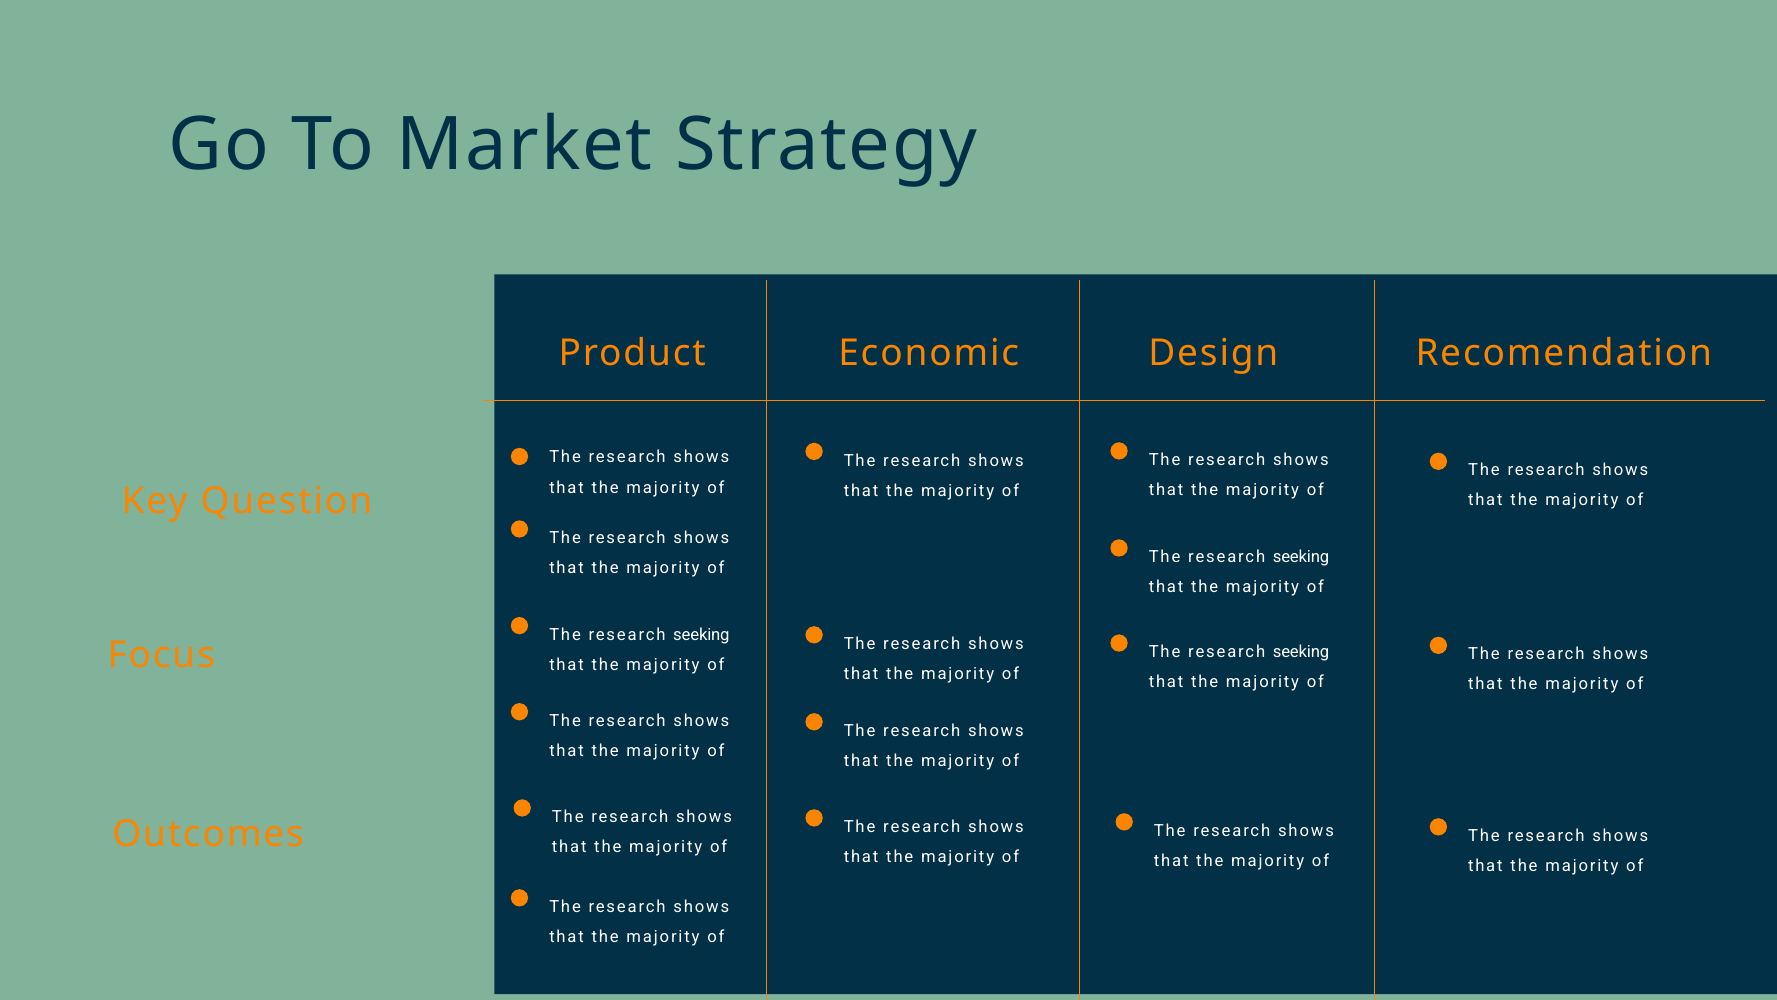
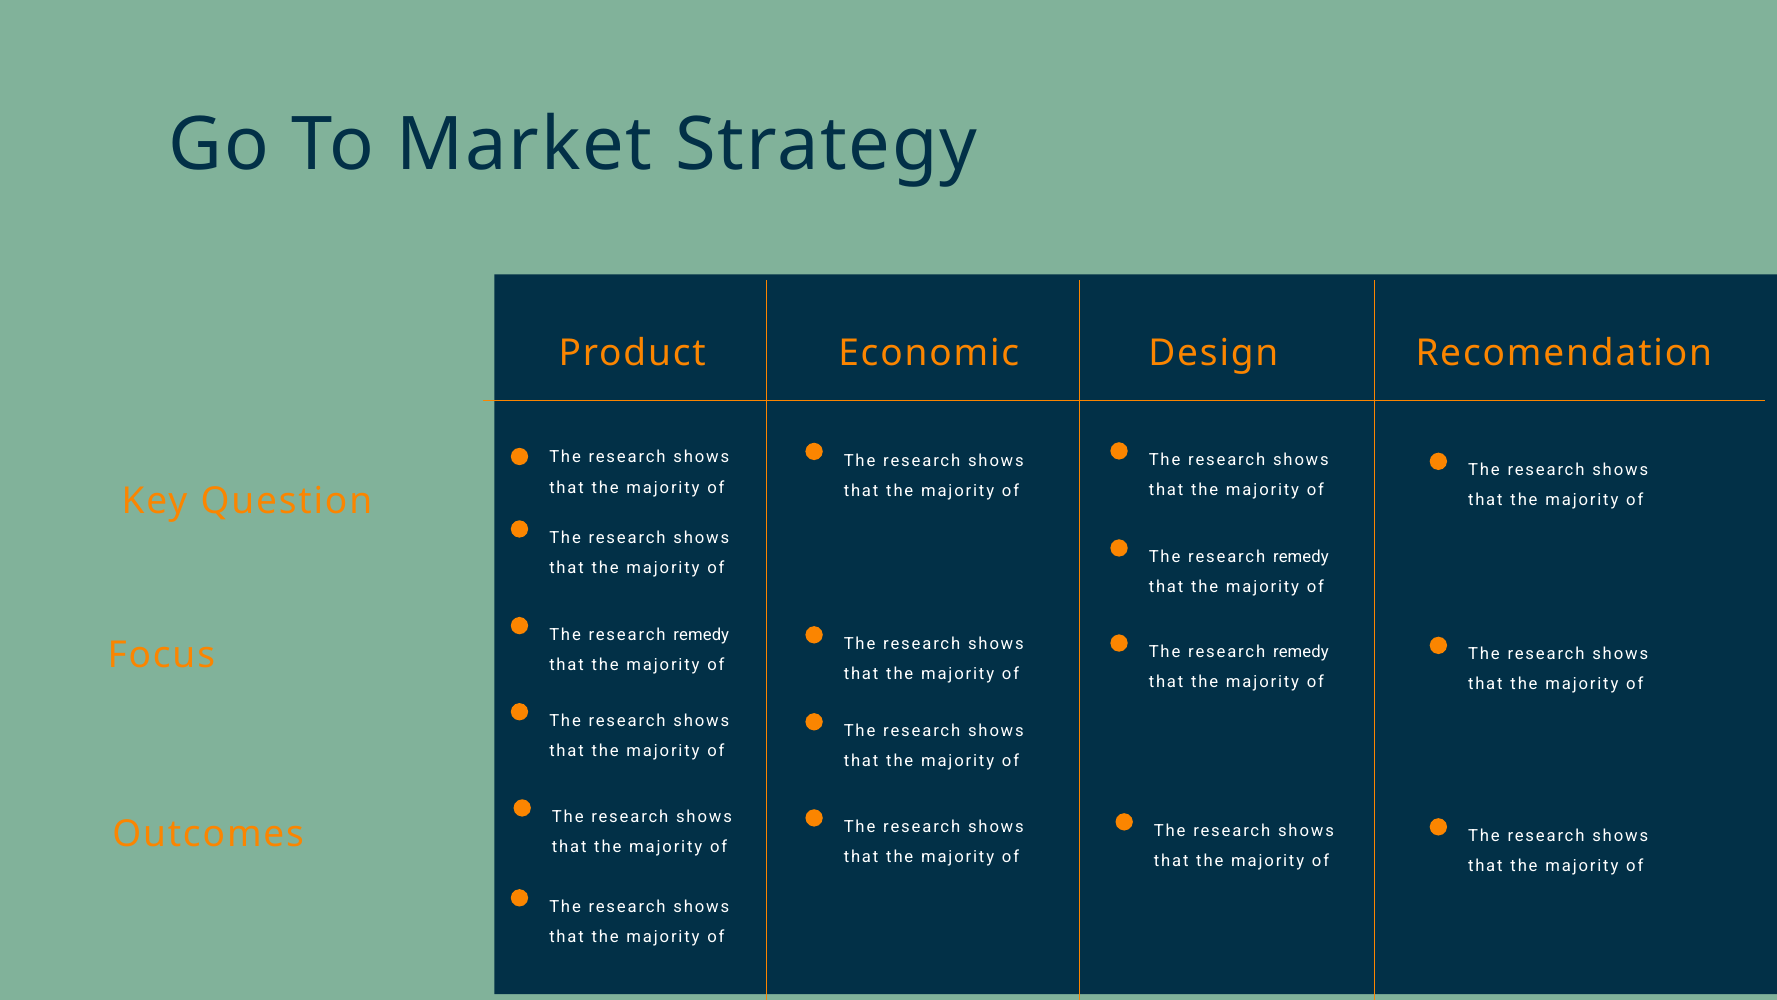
seeking at (1301, 557): seeking -> remedy
seeking at (701, 634): seeking -> remedy
seeking at (1301, 652): seeking -> remedy
